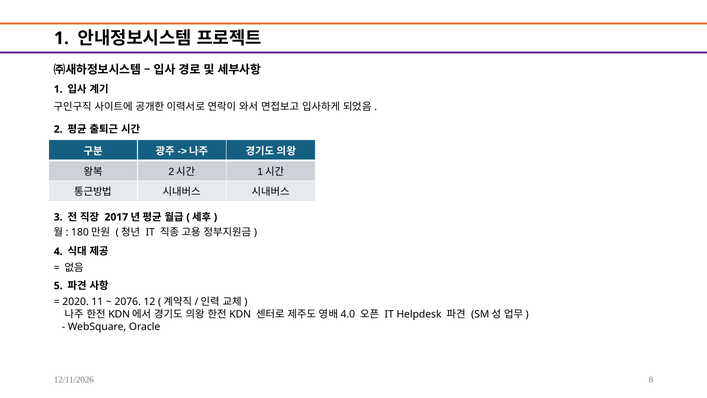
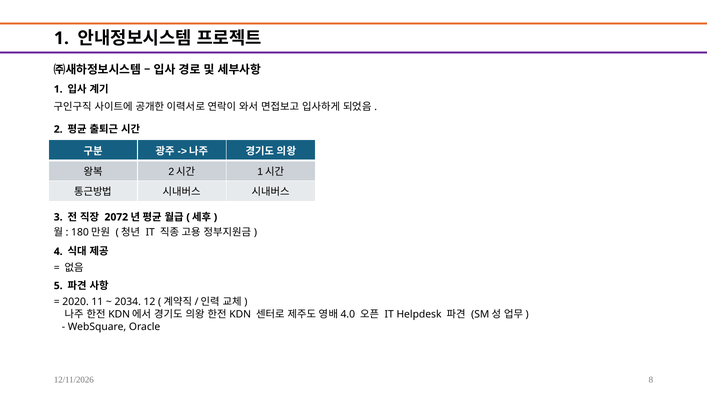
2017: 2017 -> 2072
2076: 2076 -> 2034
